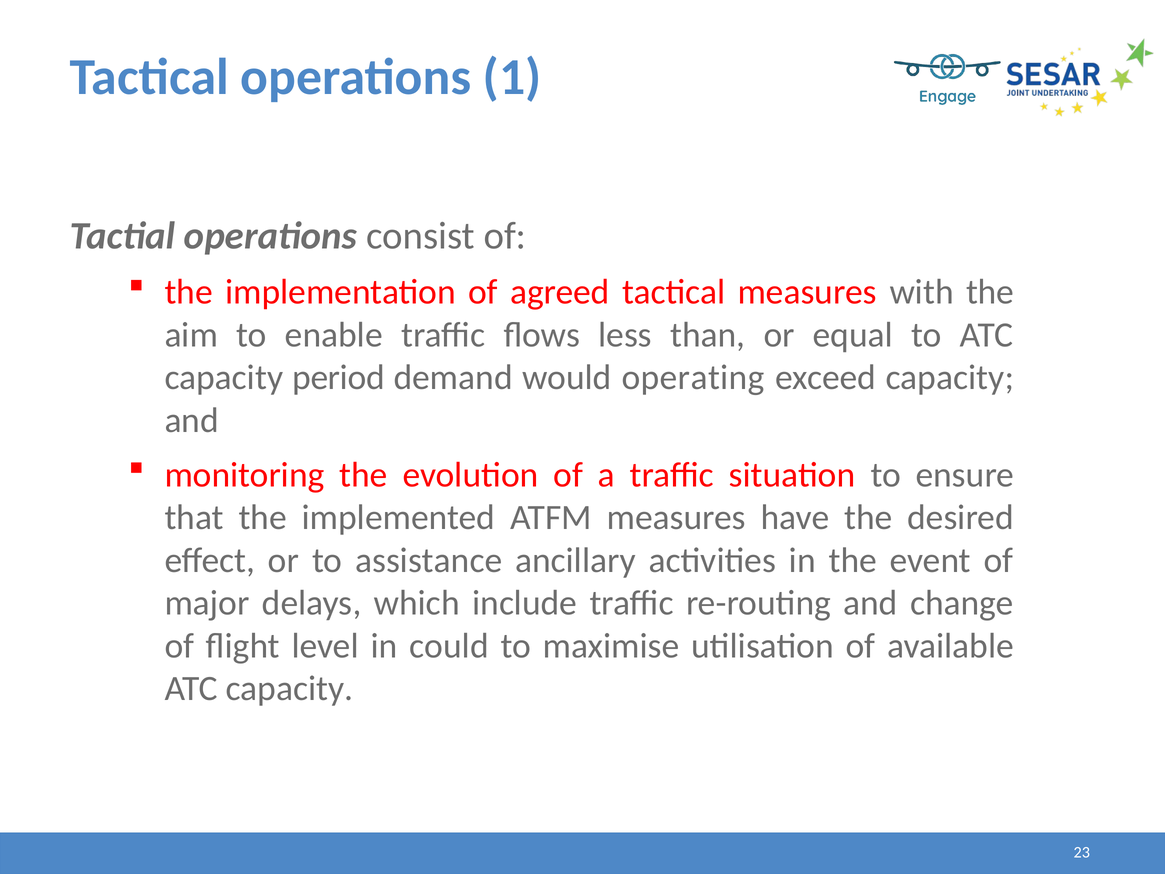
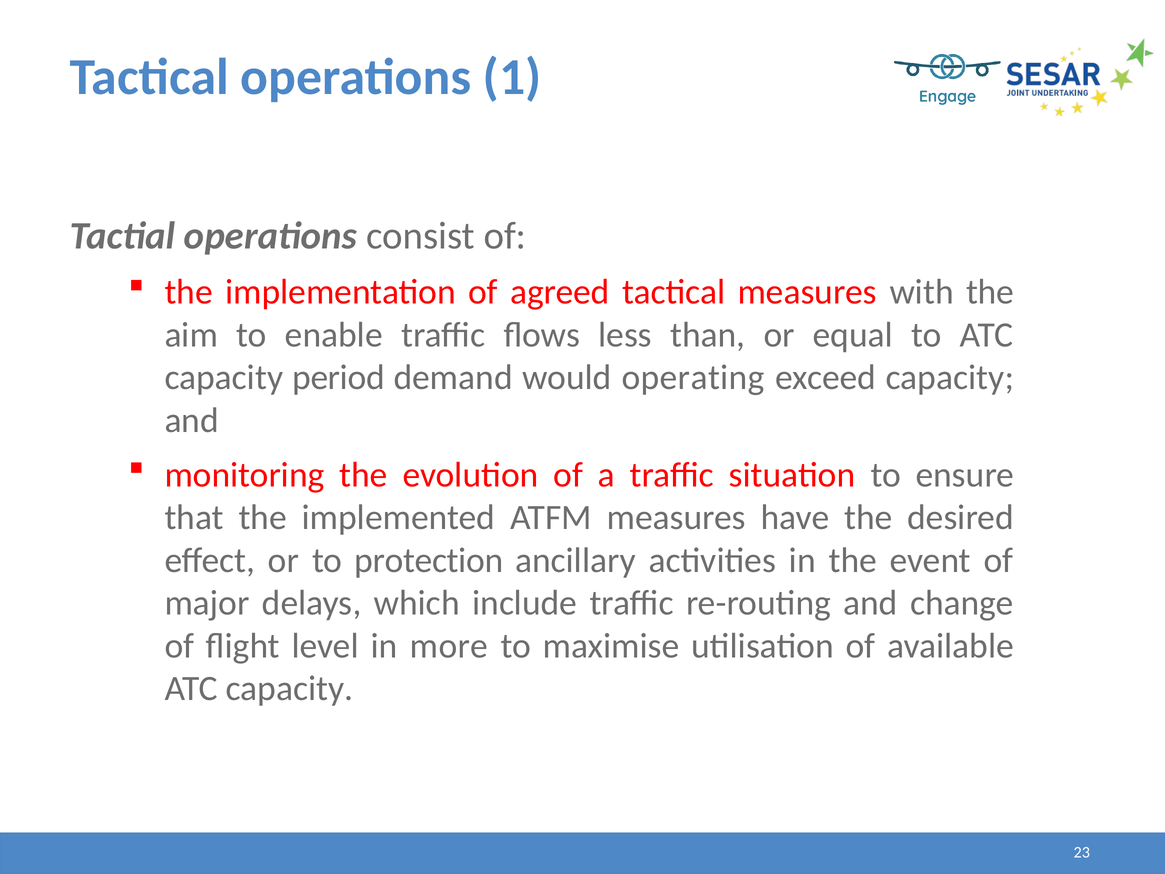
assistance: assistance -> protection
could: could -> more
